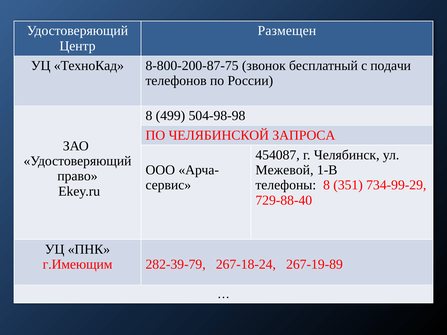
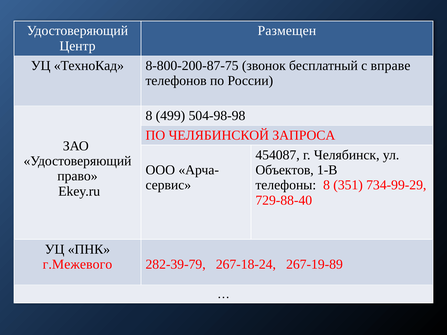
подачи: подачи -> вправе
Межевой: Межевой -> Объектов
г.Имеющим: г.Имеющим -> г.Межевого
